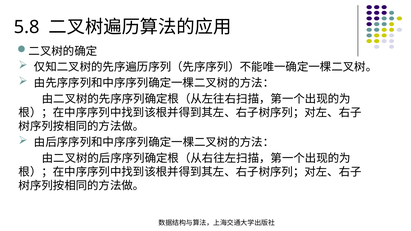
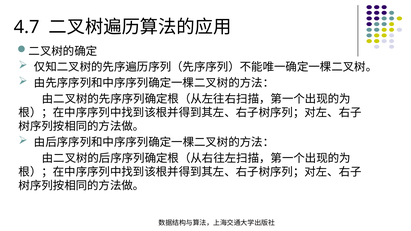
5.8: 5.8 -> 4.7
